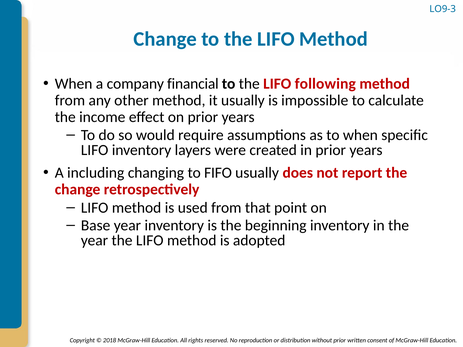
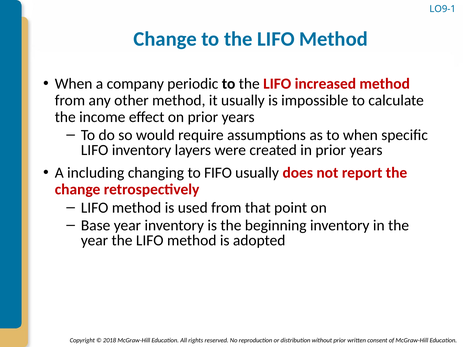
LO9-3: LO9-3 -> LO9-1
financial: financial -> periodic
following: following -> increased
